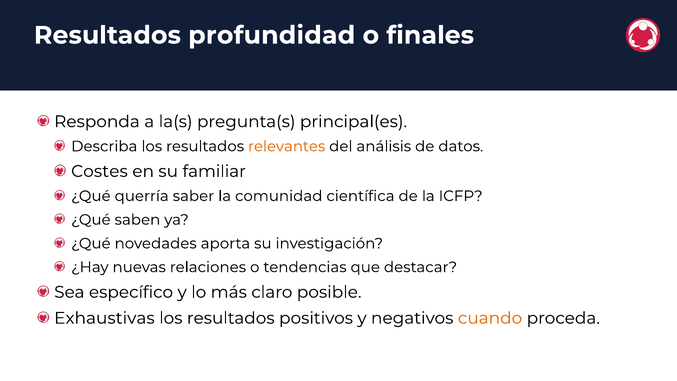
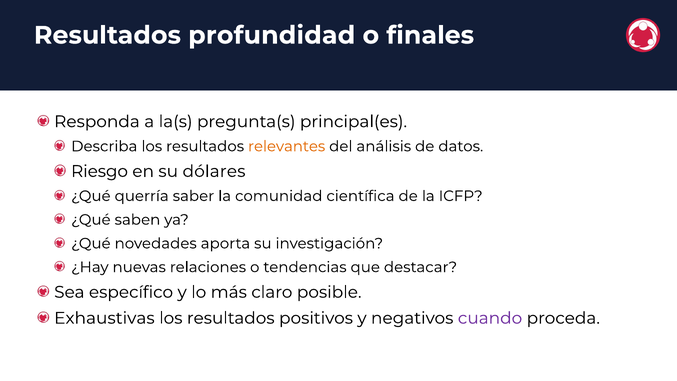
Costes: Costes -> Riesgo
familiar: familiar -> dólares
cuando colour: orange -> purple
